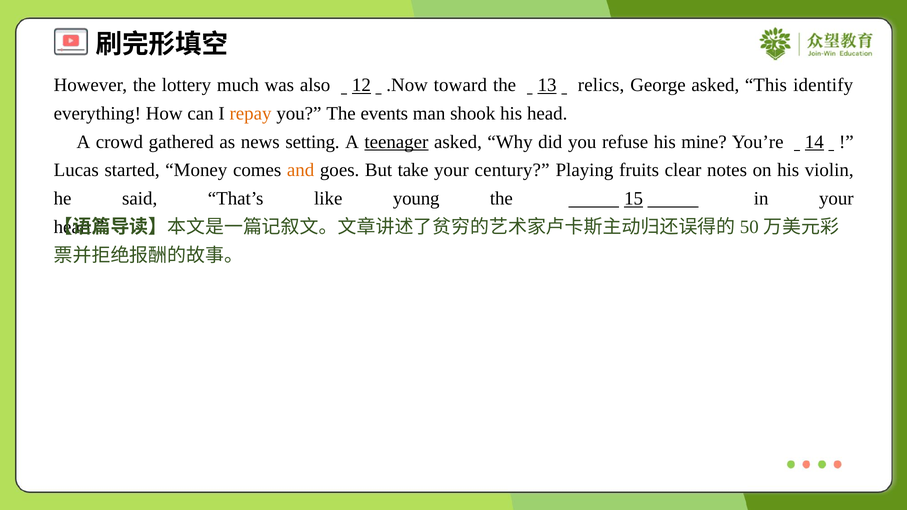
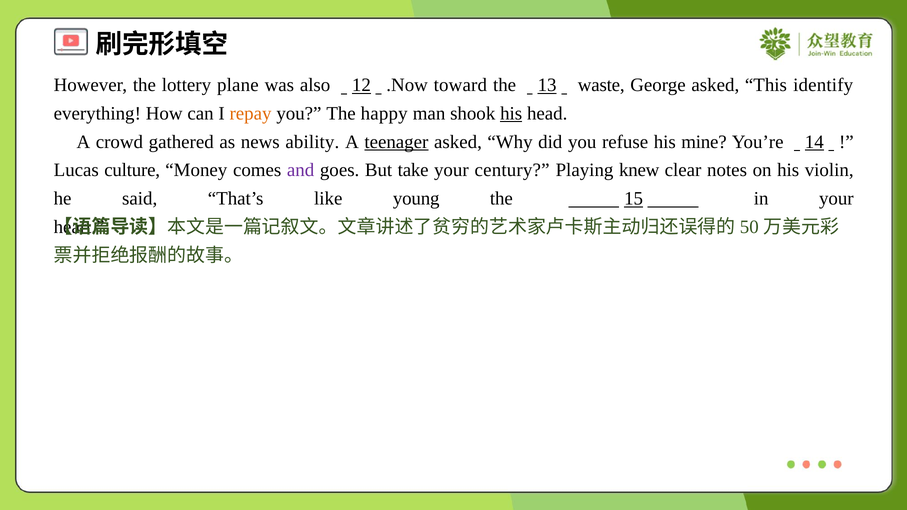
much: much -> plane
relics: relics -> waste
events: events -> happy
his at (511, 114) underline: none -> present
setting: setting -> ability
started: started -> culture
and colour: orange -> purple
fruits: fruits -> knew
